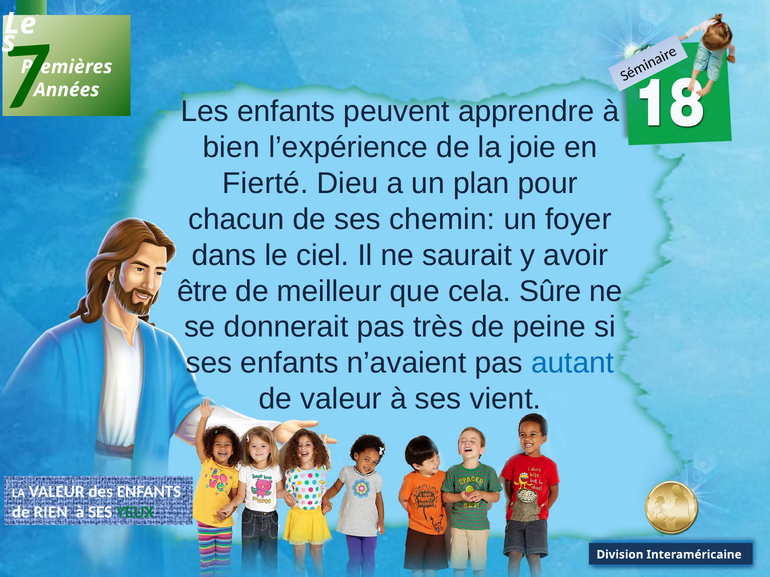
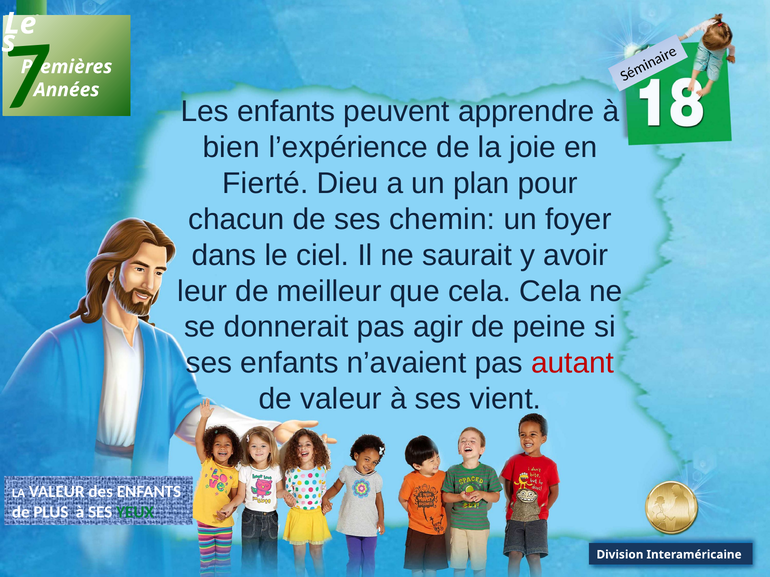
être: être -> leur
cela Sûre: Sûre -> Cela
très: très -> agir
autant colour: blue -> red
RIEN: RIEN -> PLUS
